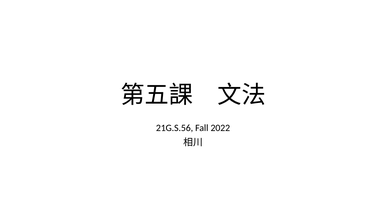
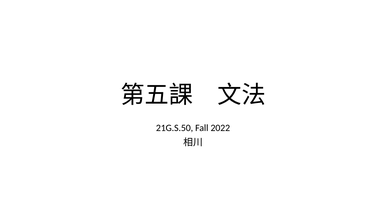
21G.S.56: 21G.S.56 -> 21G.S.50
